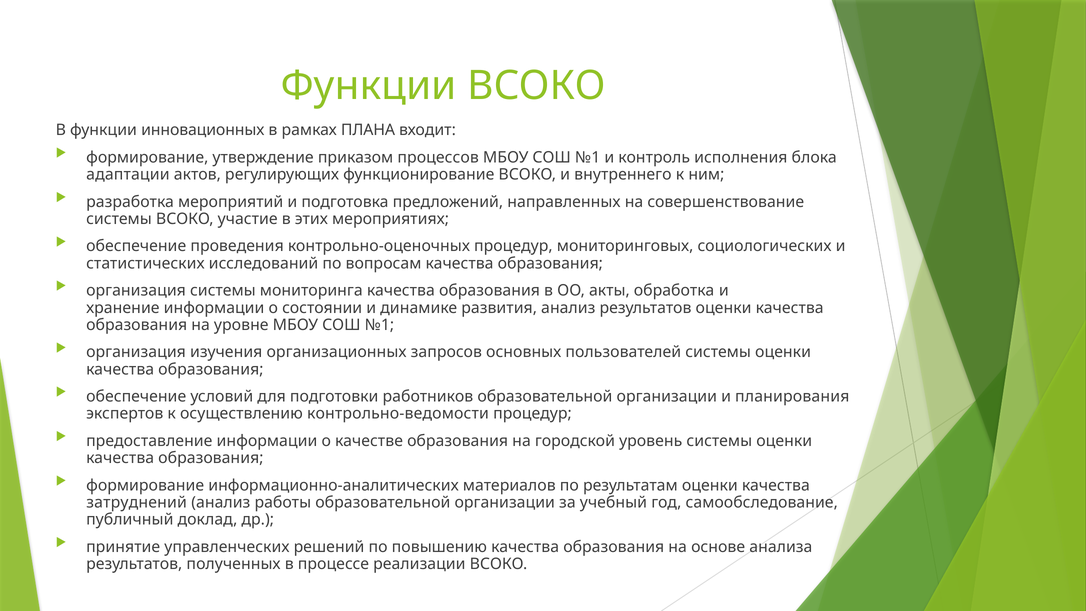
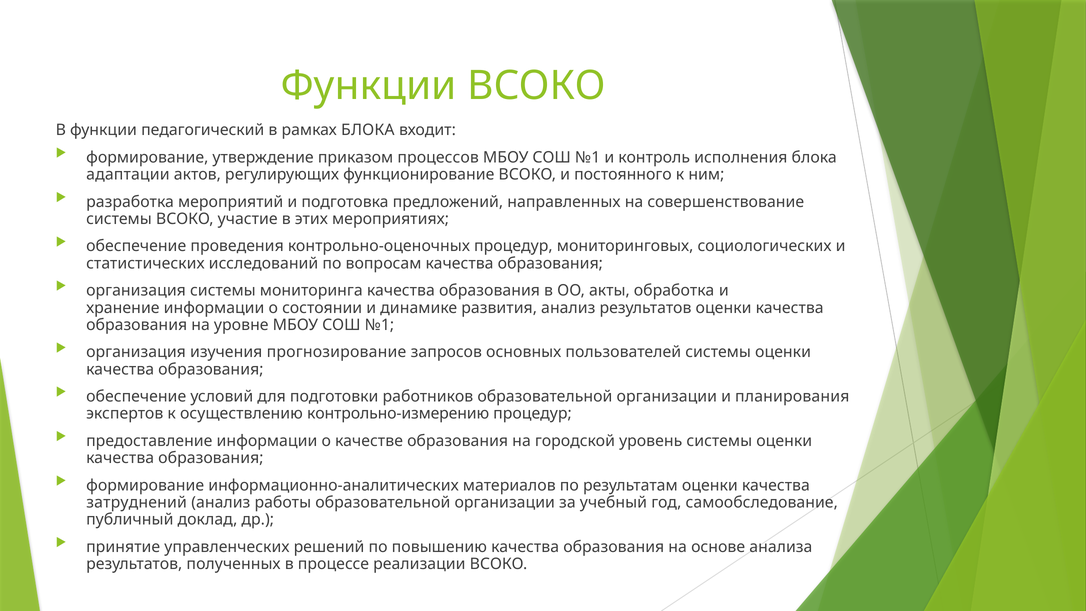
инновационных: инновационных -> педагогический
рамках ПЛАНА: ПЛАНА -> БЛОКА
внутреннего: внутреннего -> постоянного
организационных: организационных -> прогнозирование
контрольно-ведомости: контрольно-ведомости -> контрольно-измерению
